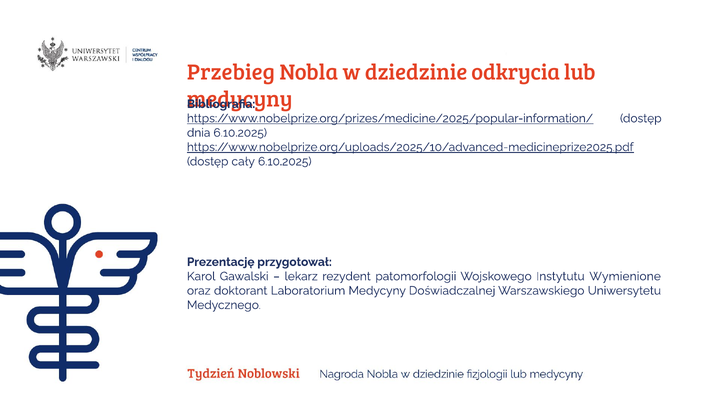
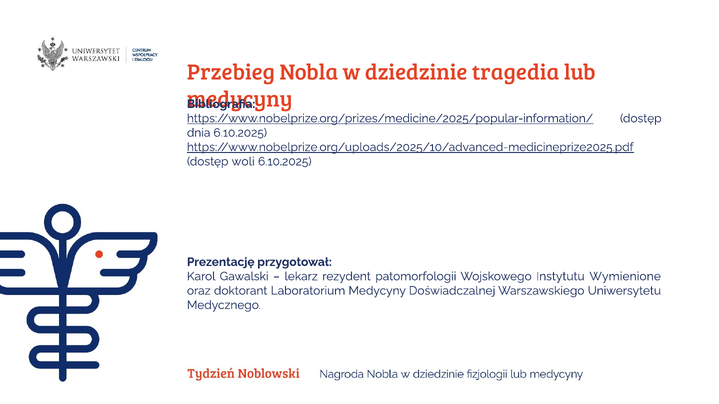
odkrycia: odkrycia -> tragedia
cały: cały -> woli
